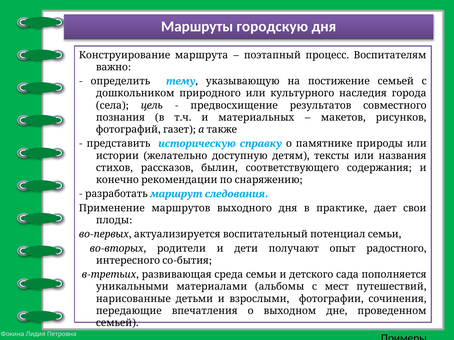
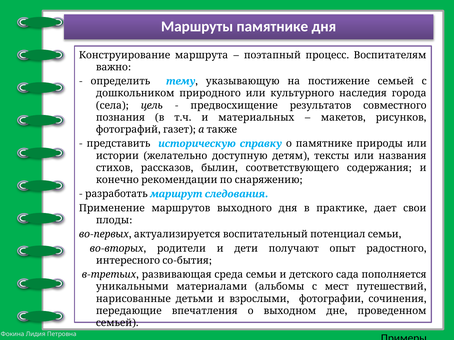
Маршруты городскую: городскую -> памятнике
